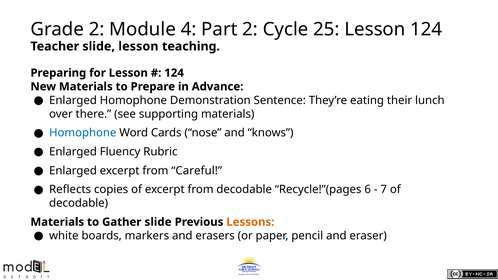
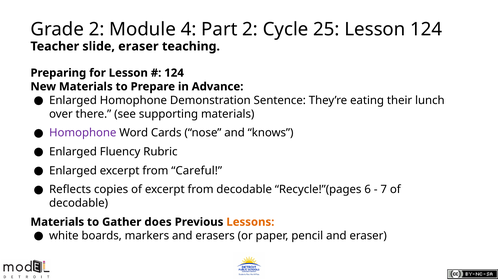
slide lesson: lesson -> eraser
Homophone at (83, 133) colour: blue -> purple
Gather slide: slide -> does
